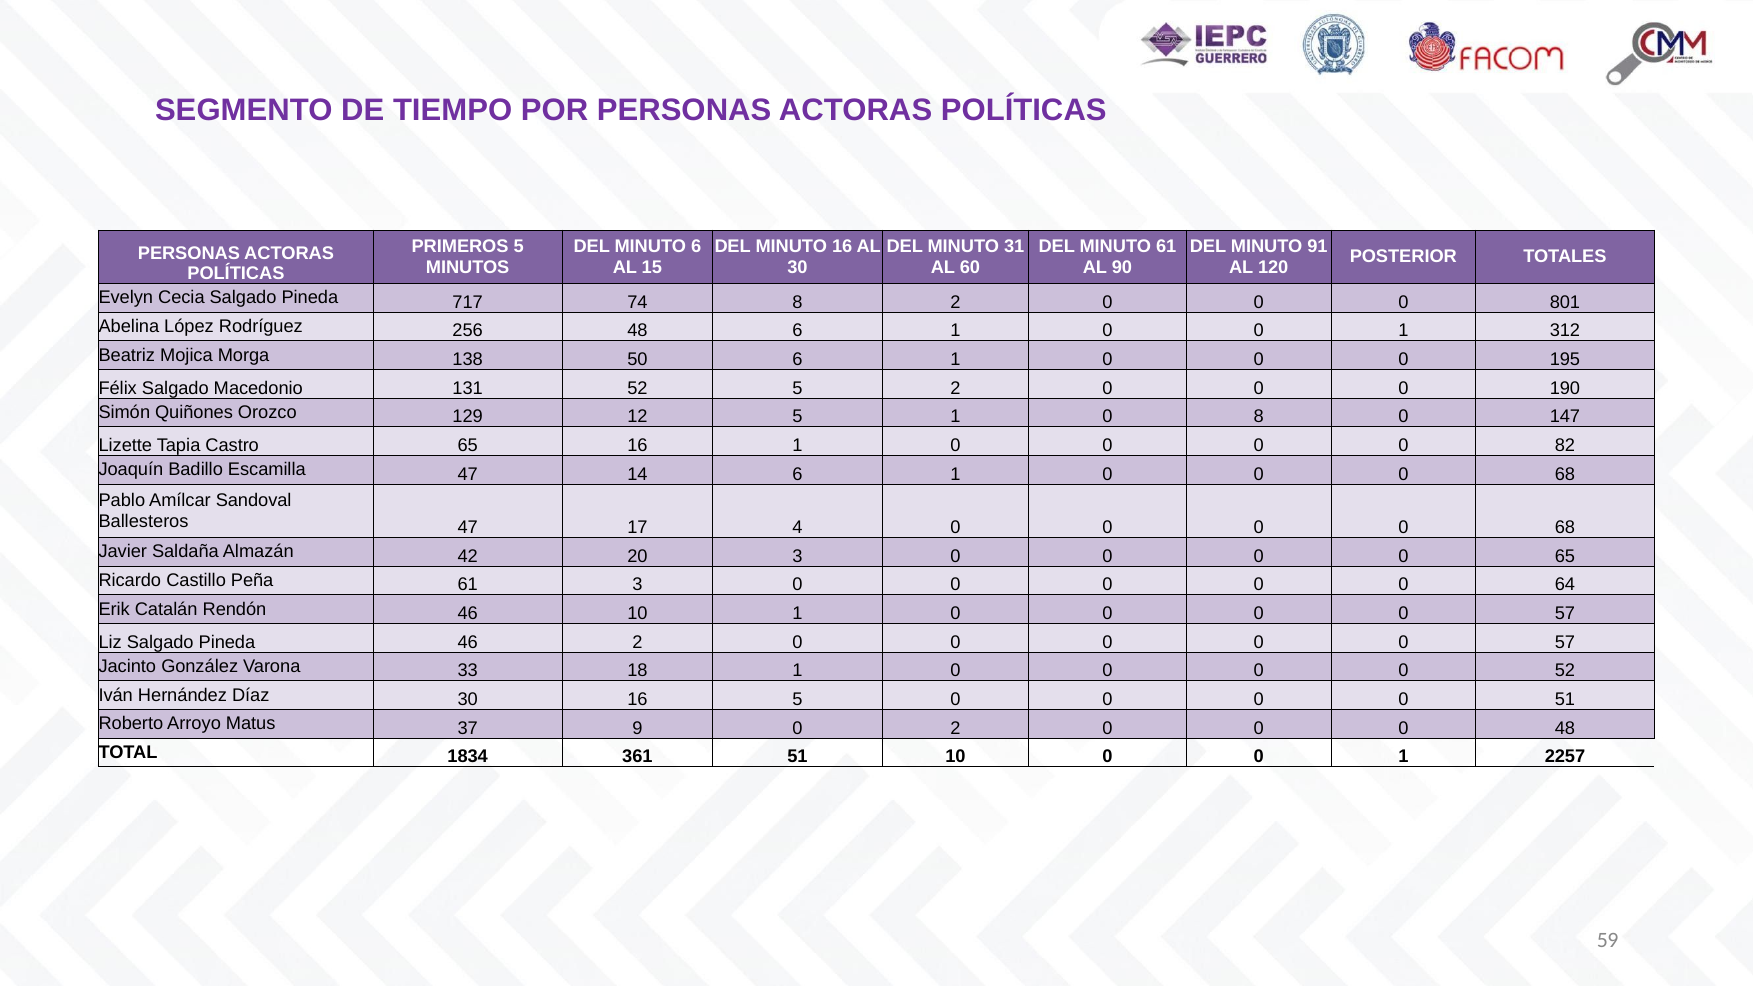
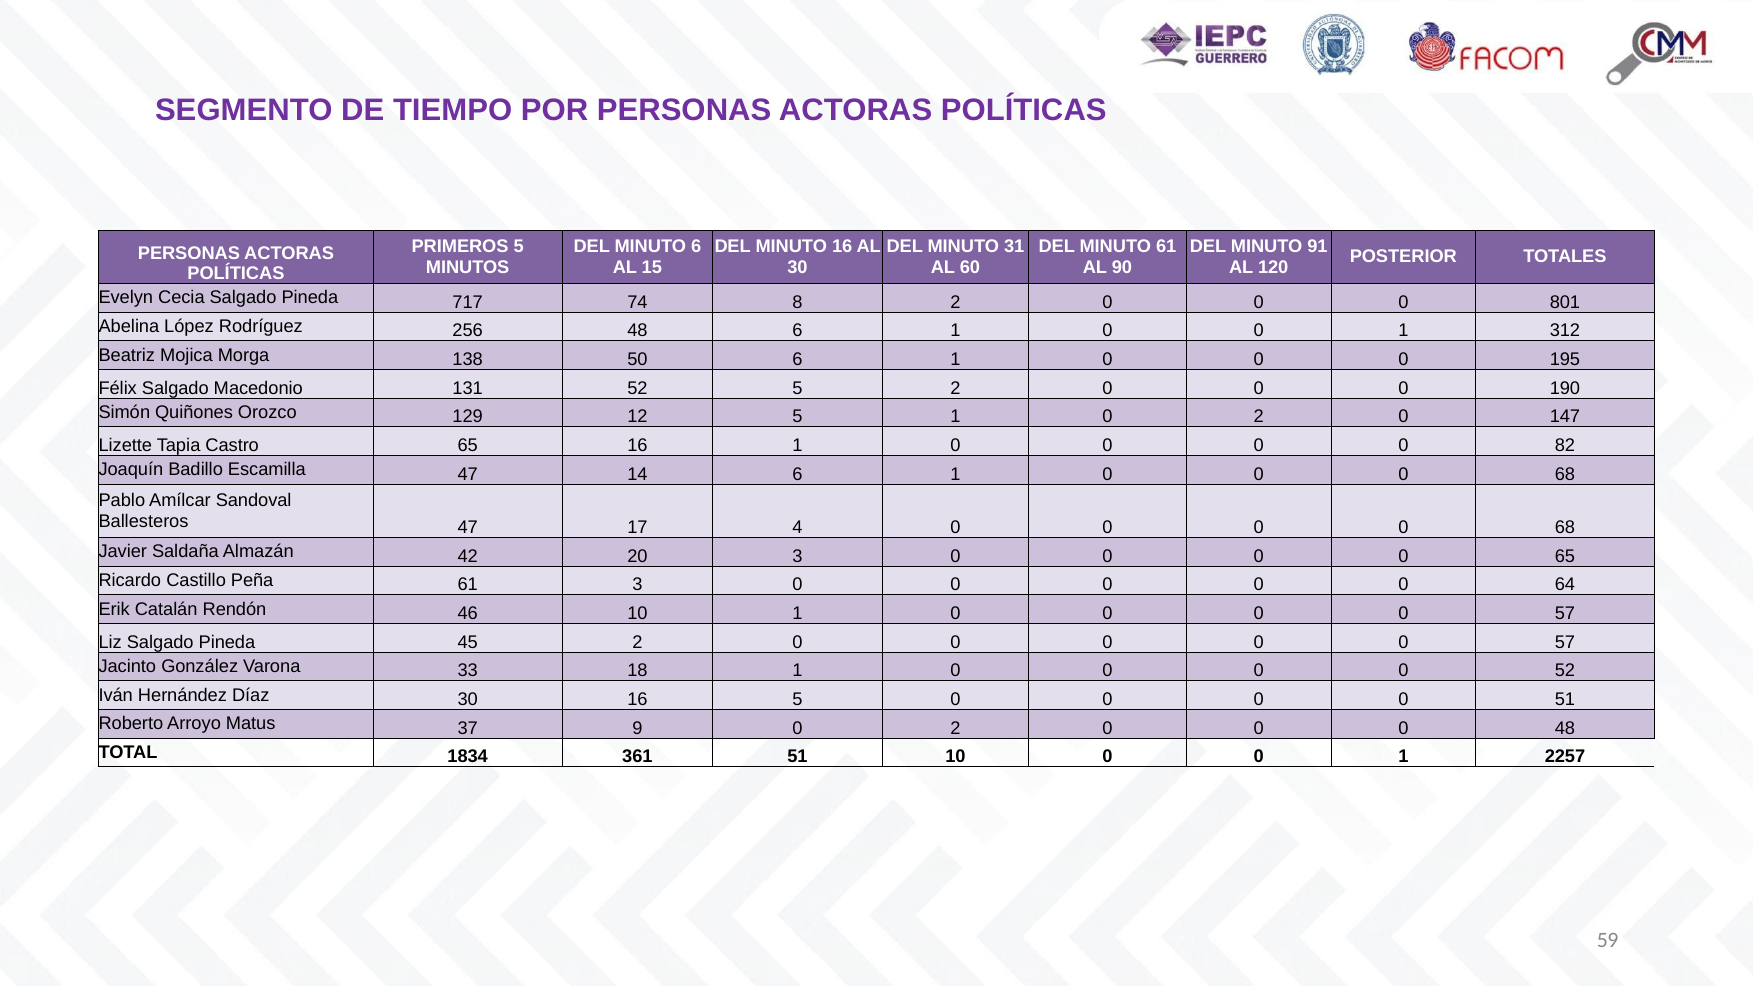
1 0 8: 8 -> 2
Pineda 46: 46 -> 45
